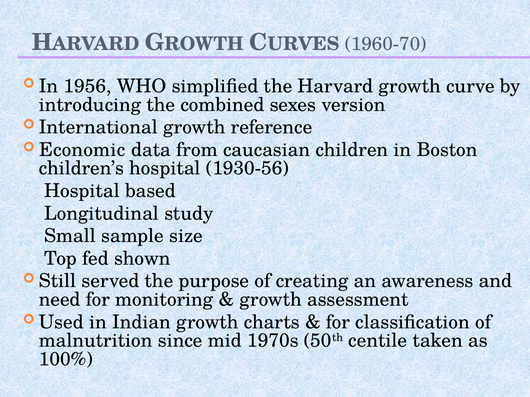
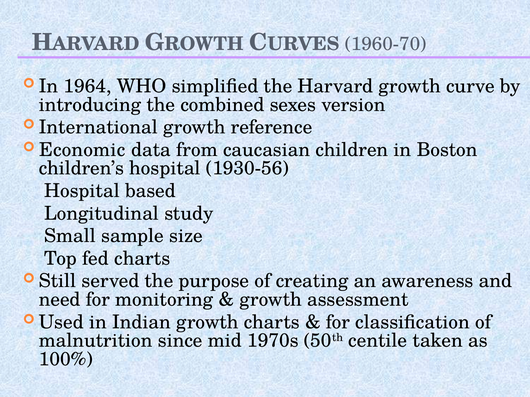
1956: 1956 -> 1964
fed shown: shown -> charts
